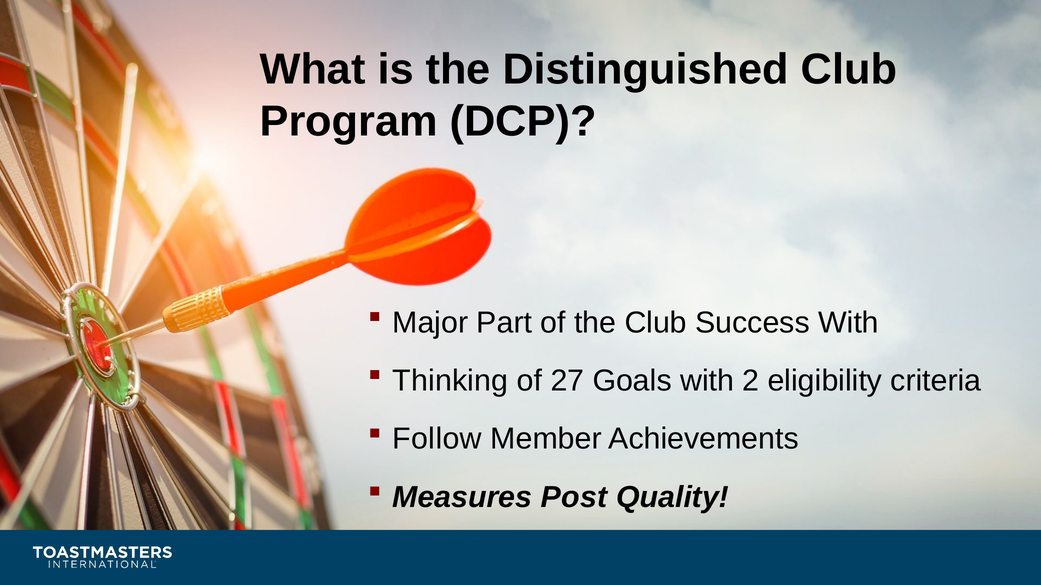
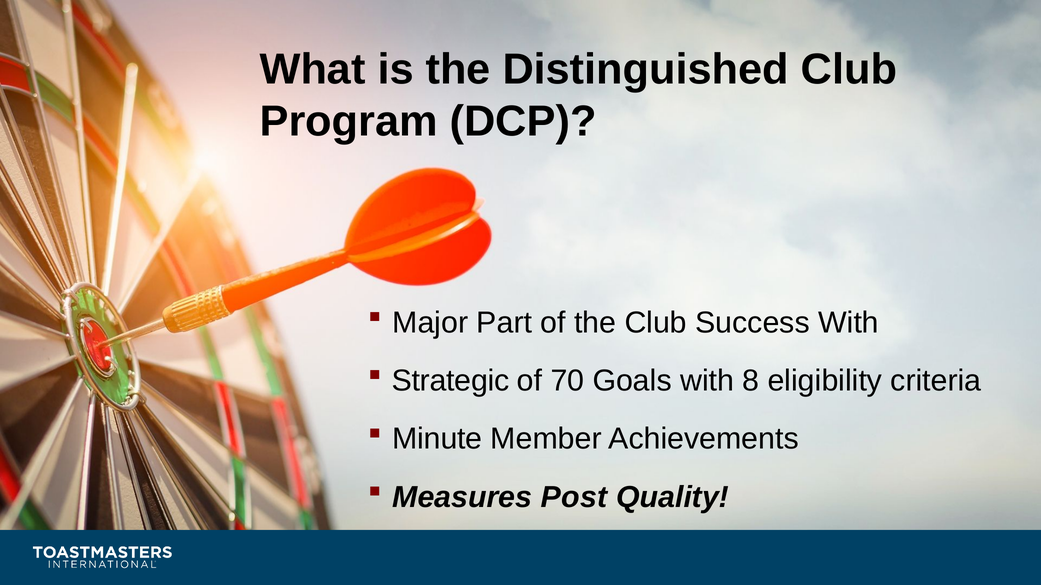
Thinking: Thinking -> Strategic
27: 27 -> 70
2: 2 -> 8
Follow: Follow -> Minute
